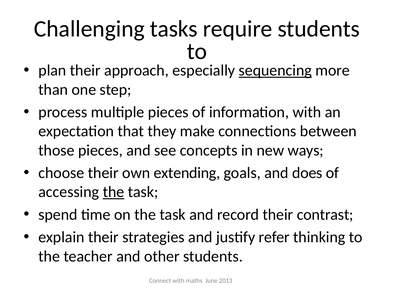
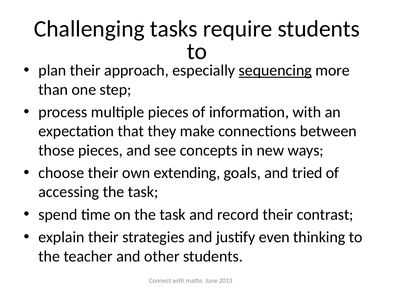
does: does -> tried
the at (114, 192) underline: present -> none
refer: refer -> even
